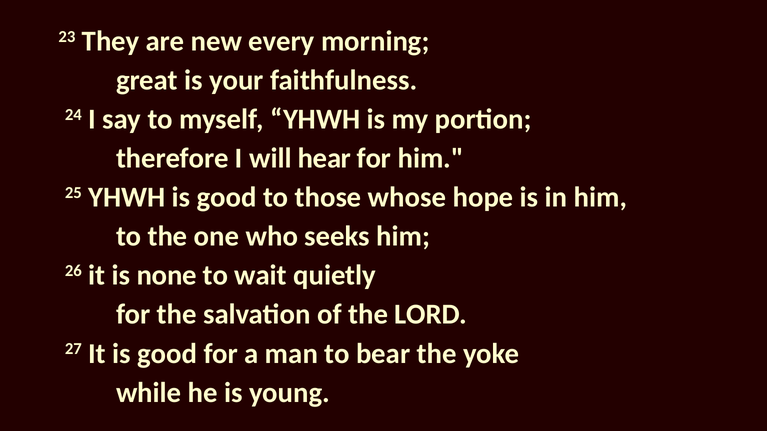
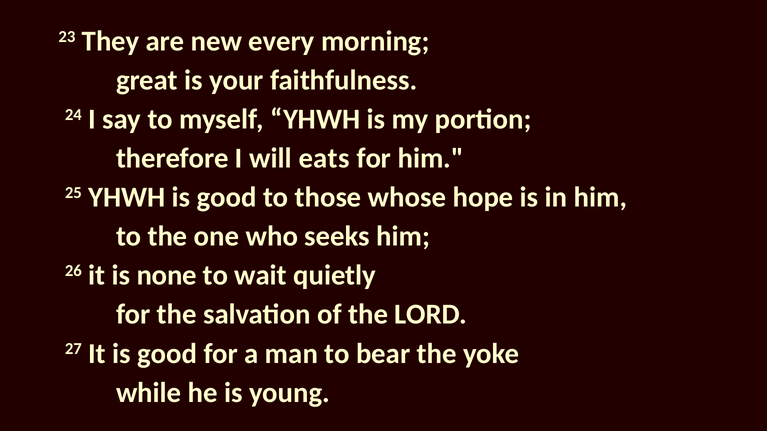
hear: hear -> eats
